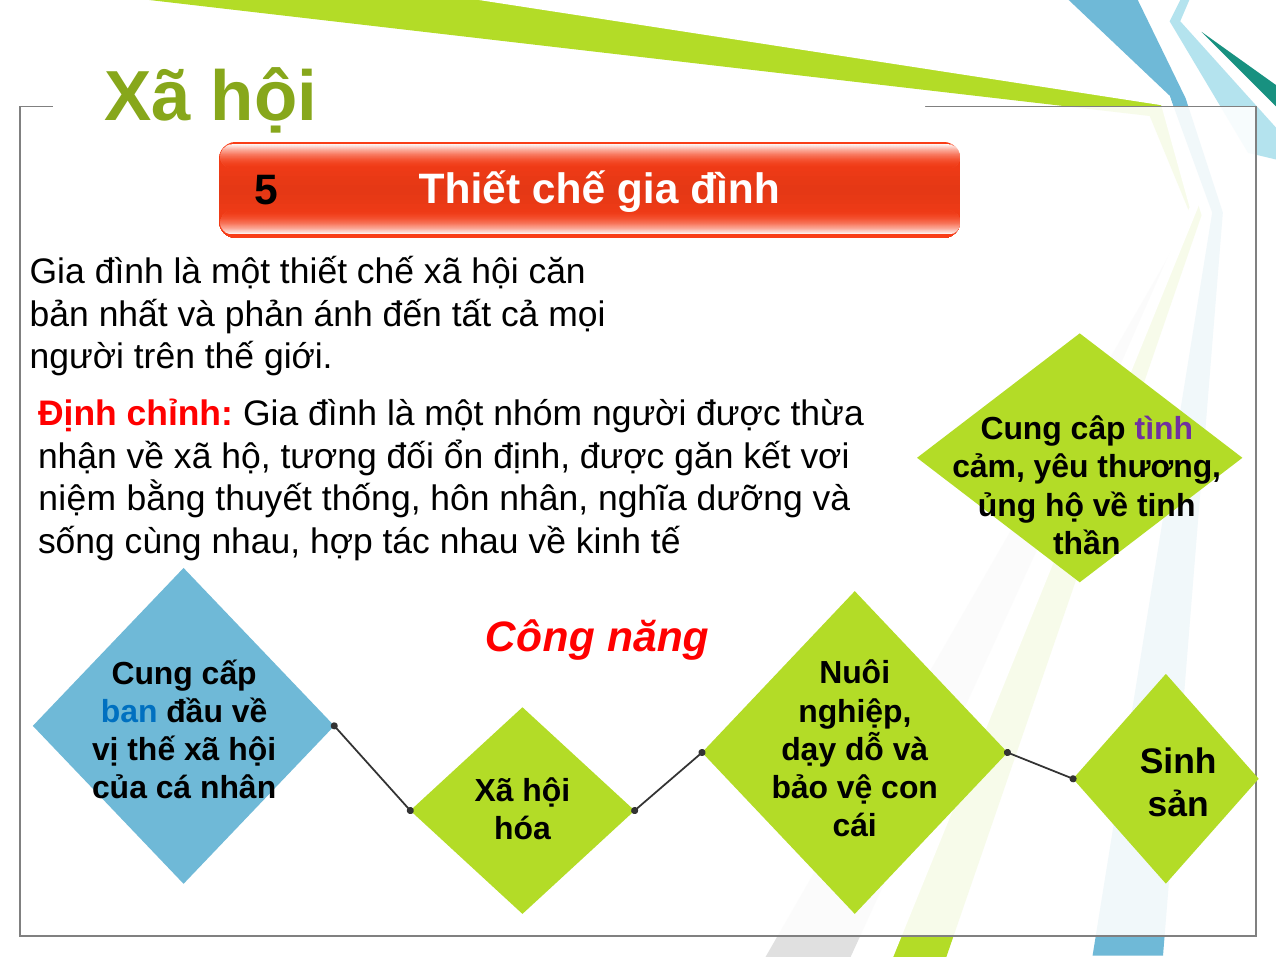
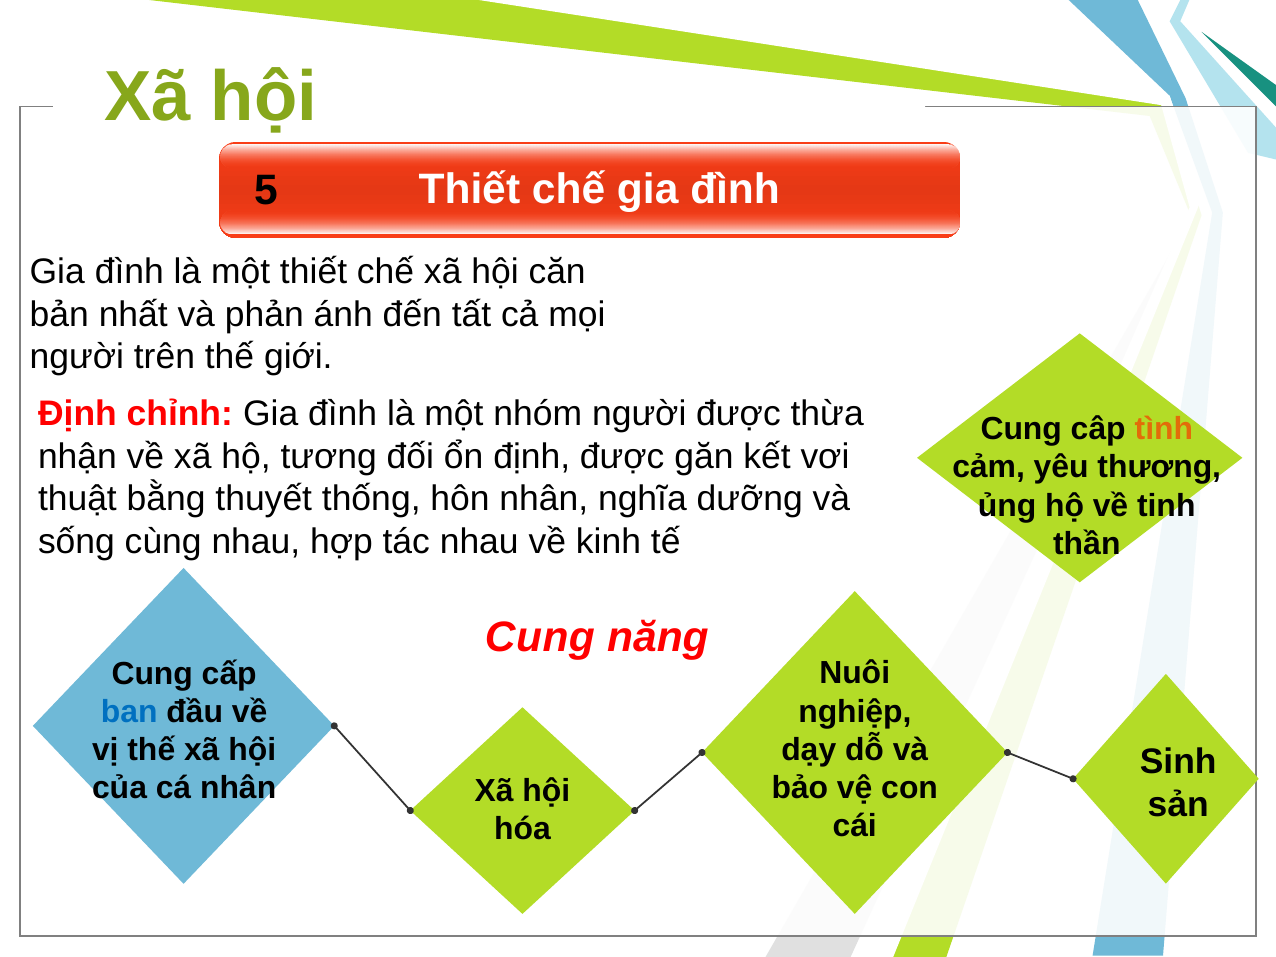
tình colour: purple -> orange
niệm: niệm -> thuật
Công at (540, 637): Công -> Cung
